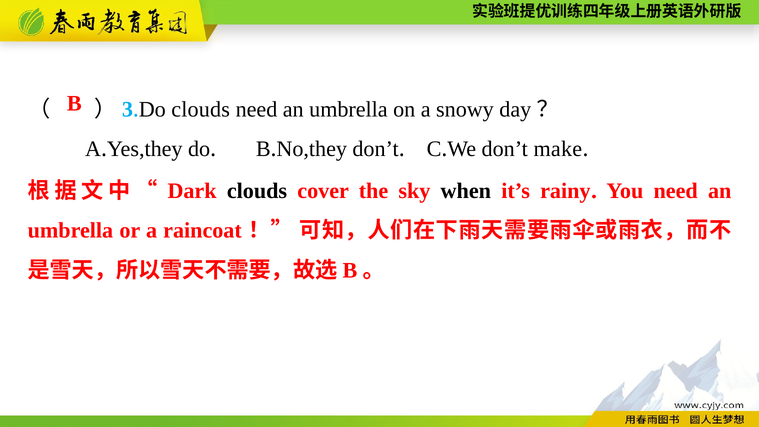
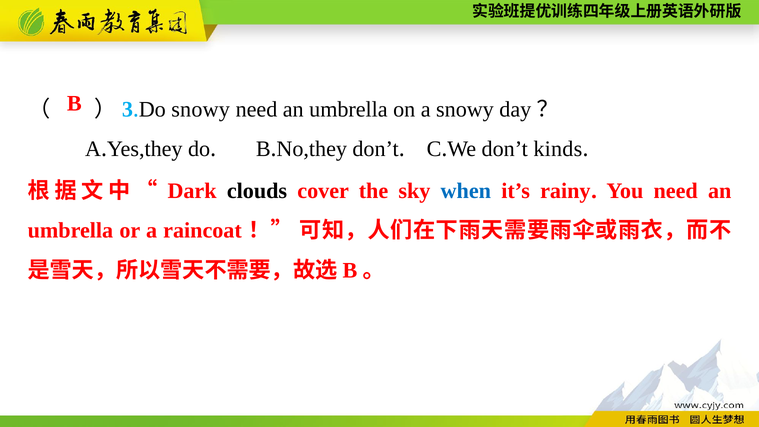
Do clouds: clouds -> snowy
make: make -> kinds
when colour: black -> blue
